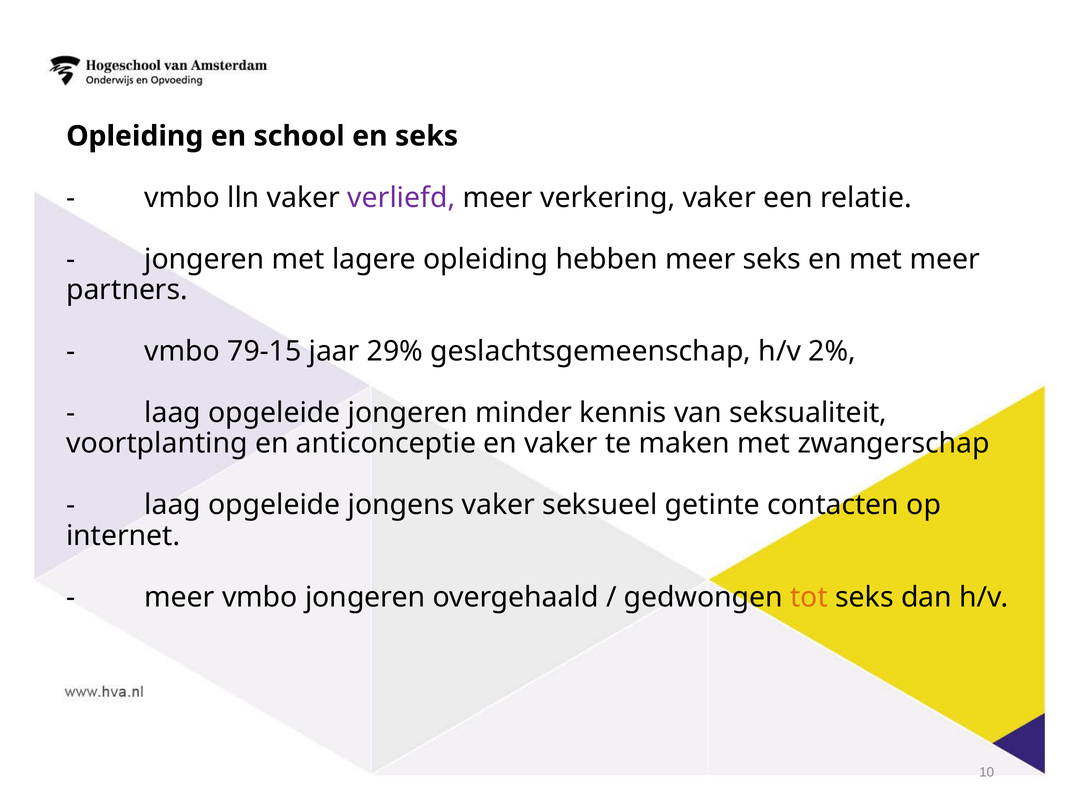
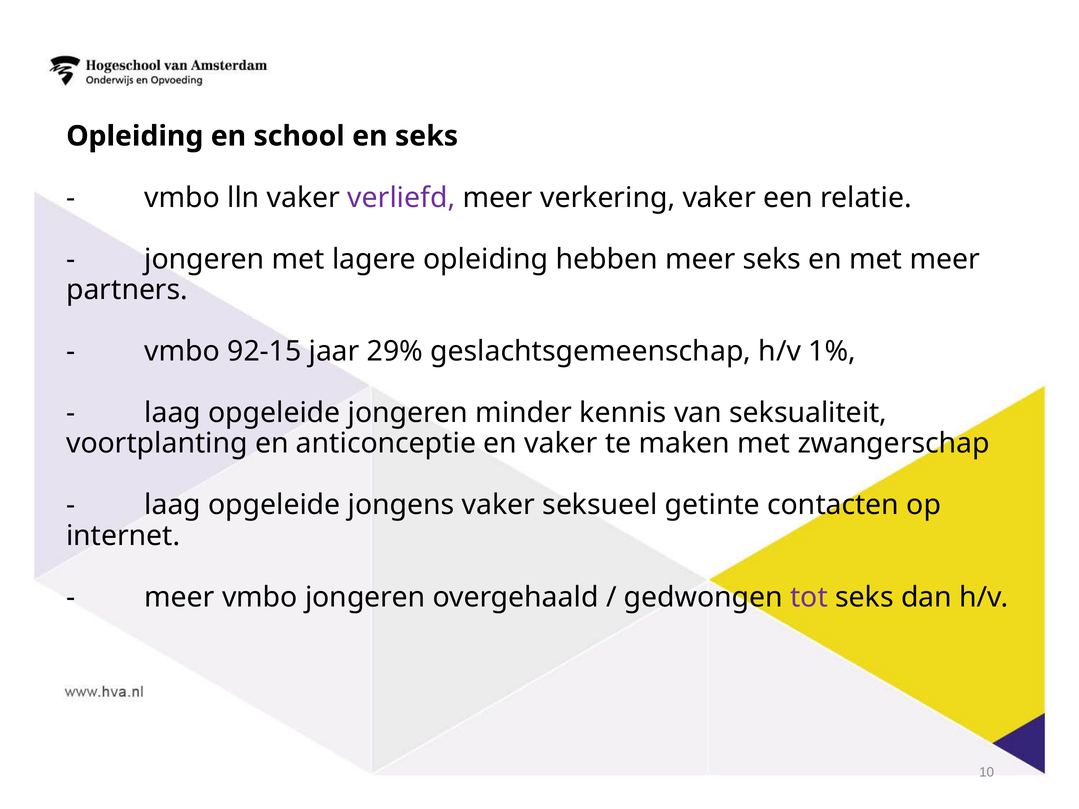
79-15: 79-15 -> 92-15
2%: 2% -> 1%
tot colour: orange -> purple
